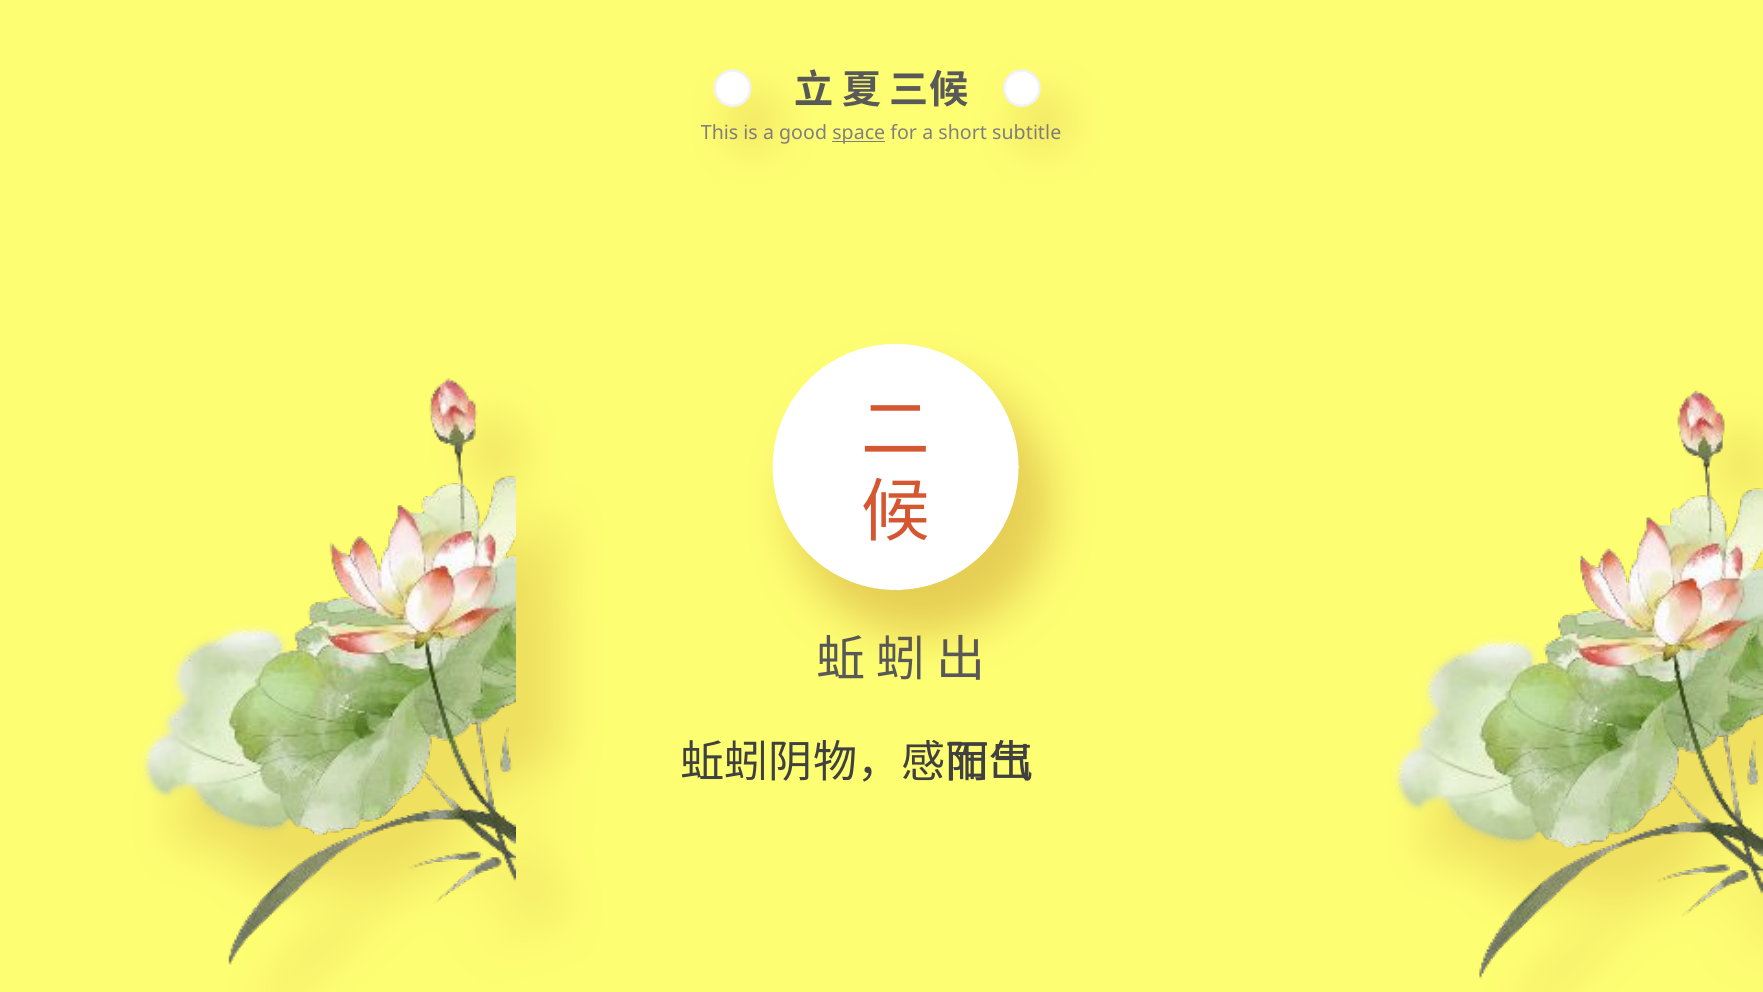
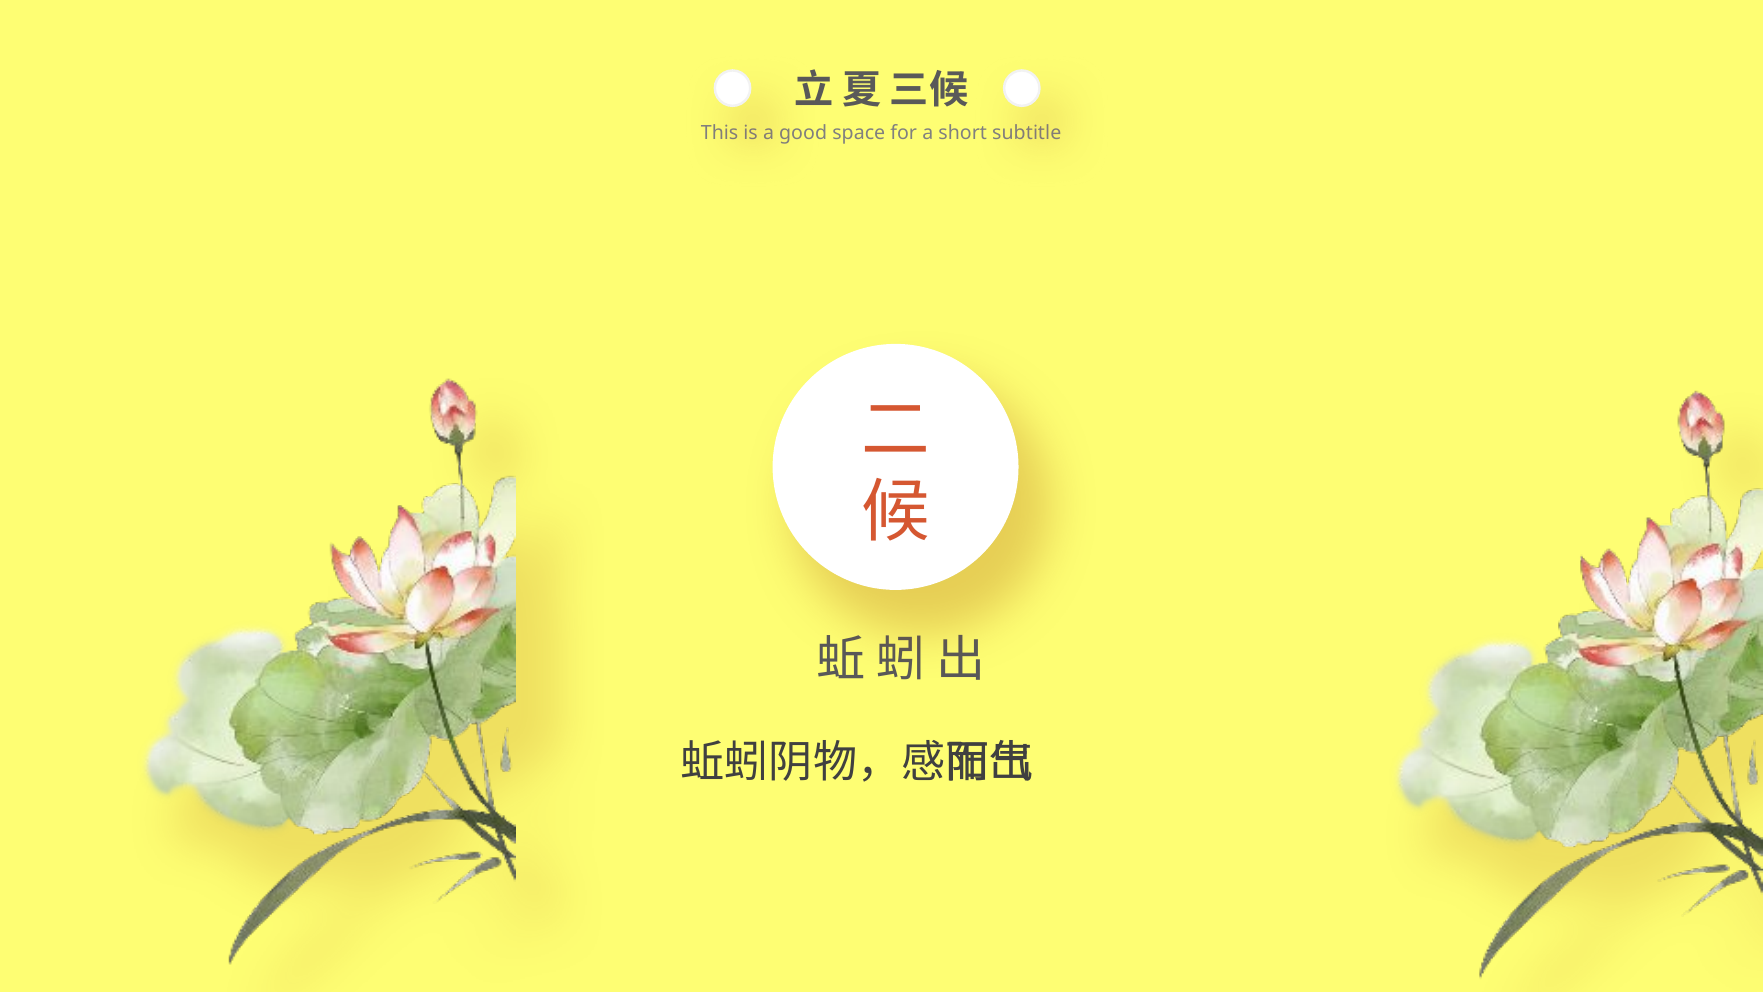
space underline: present -> none
